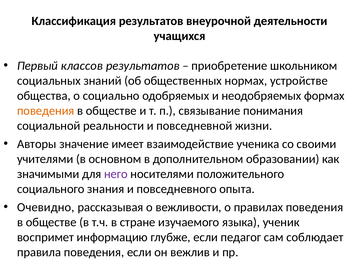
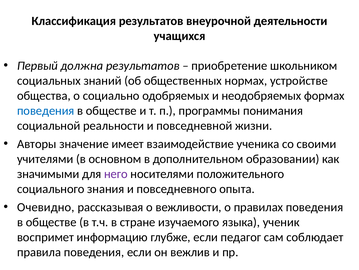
классов: классов -> должна
поведения at (46, 110) colour: orange -> blue
связывание: связывание -> программы
